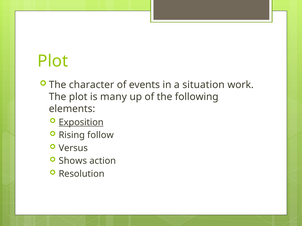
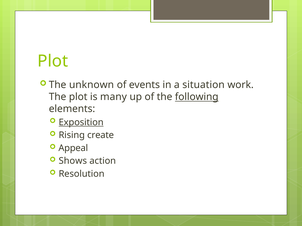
character: character -> unknown
following underline: none -> present
follow: follow -> create
Versus: Versus -> Appeal
